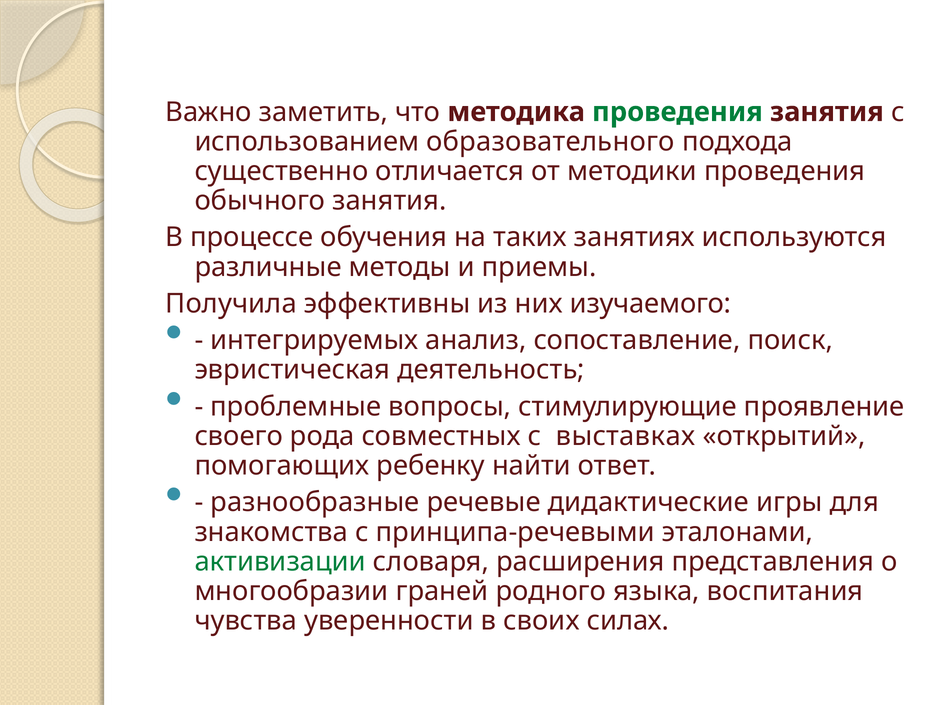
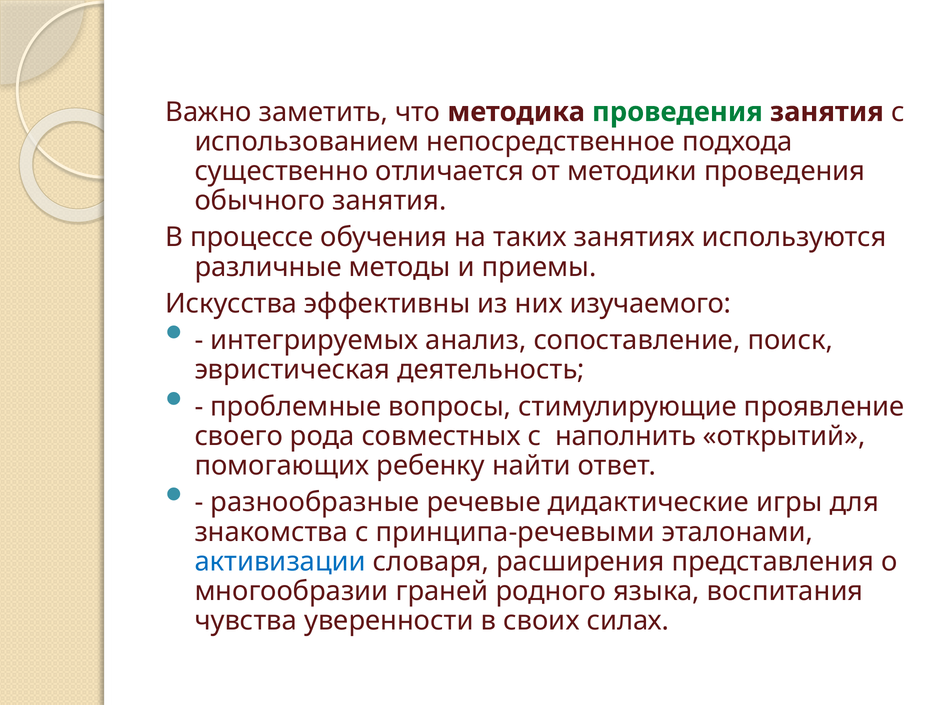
образовательного: образовательного -> непосредственное
Получила: Получила -> Искусства
выставках: выставках -> наполнить
активизации colour: green -> blue
